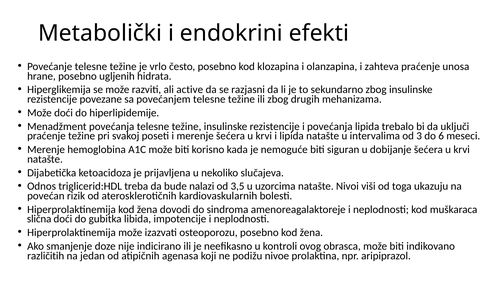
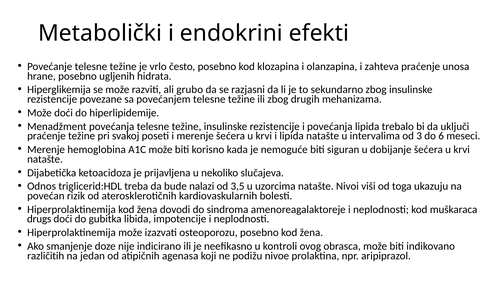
active: active -> grubo
slična: slična -> drugs
